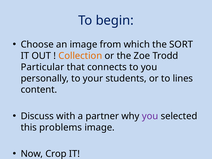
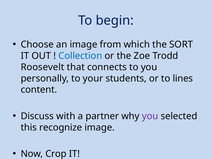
Collection colour: orange -> blue
Particular: Particular -> Roosevelt
problems: problems -> recognize
